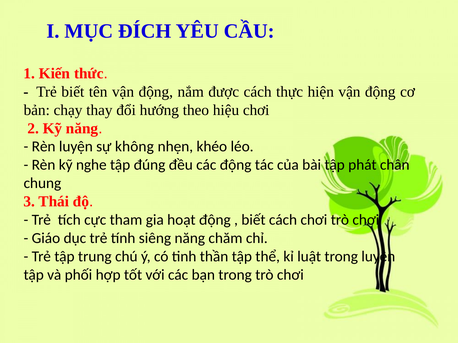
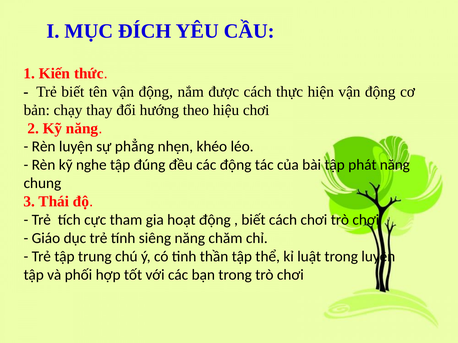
không: không -> phẳng
phát chân: chân -> năng
